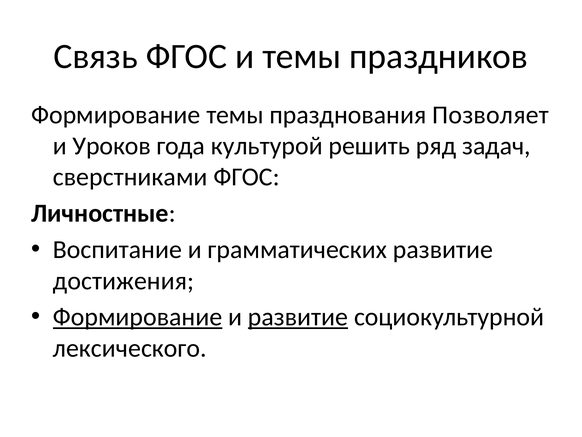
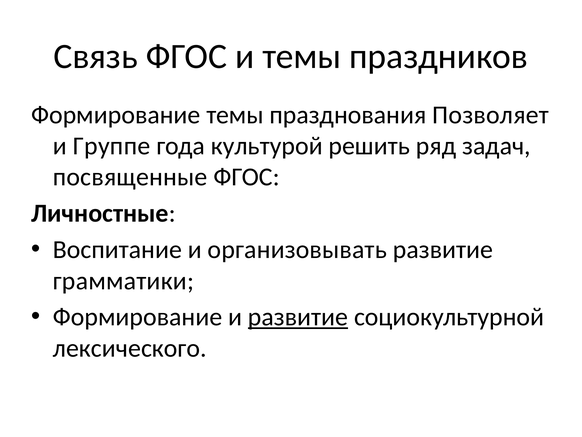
Уроков: Уроков -> Группе
сверстниками: сверстниками -> посвященные
грамматических: грамматических -> организовывать
достижения: достижения -> грамматики
Формирование at (138, 317) underline: present -> none
